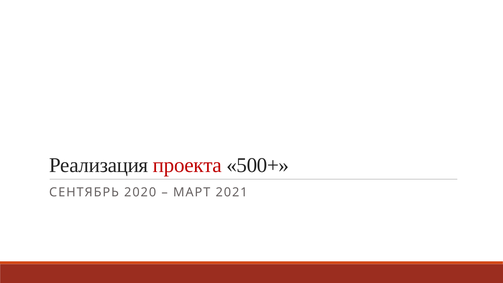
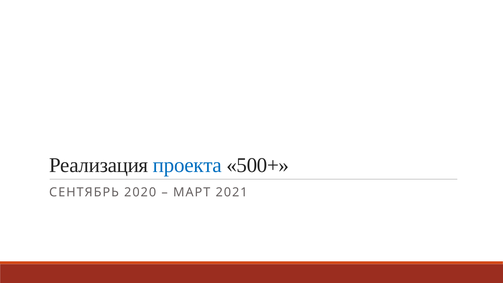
проекта colour: red -> blue
